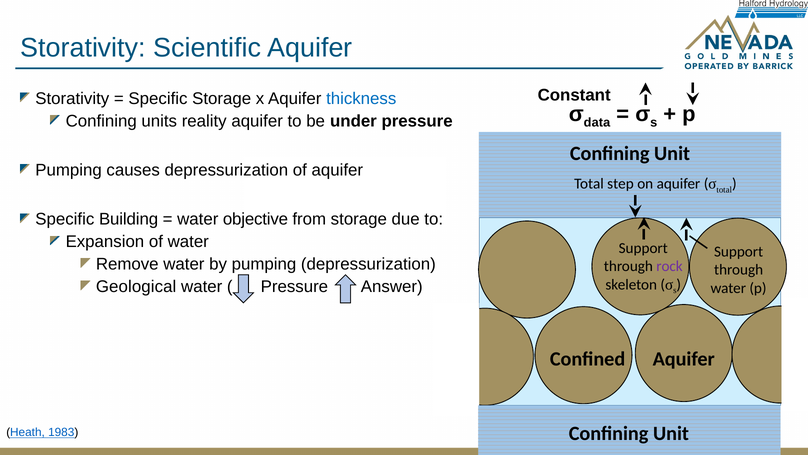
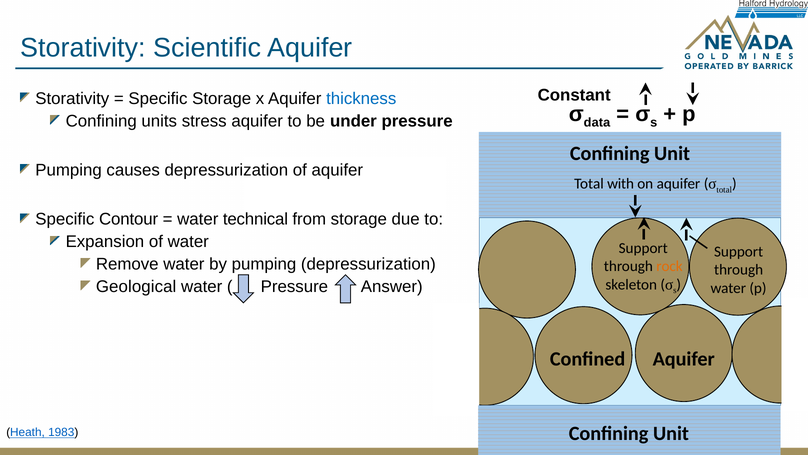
reality: reality -> stress
step: step -> with
Building: Building -> Contour
objective: objective -> technical
rock colour: purple -> orange
